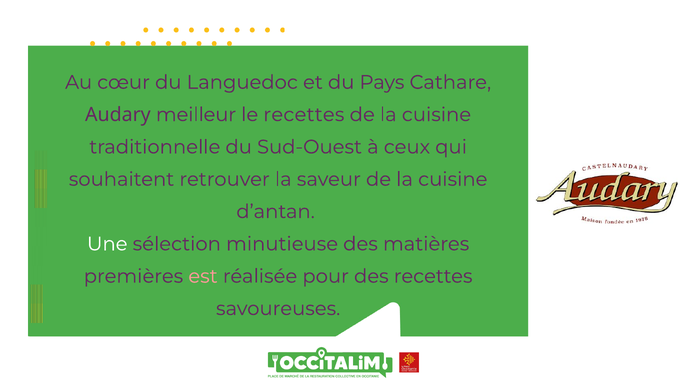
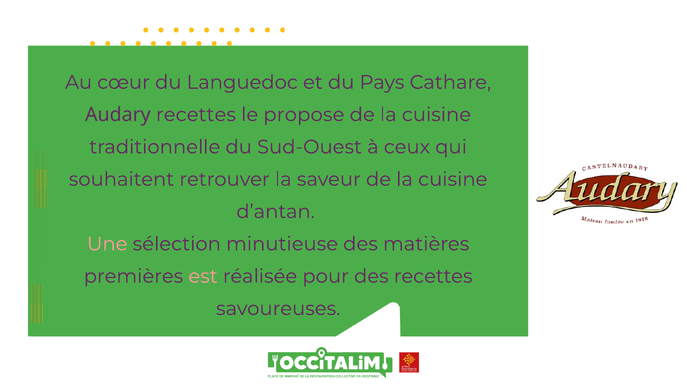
Audary meilleur: meilleur -> recettes
le recettes: recettes -> propose
Une colour: white -> pink
